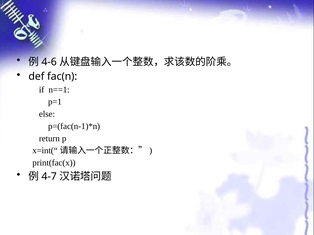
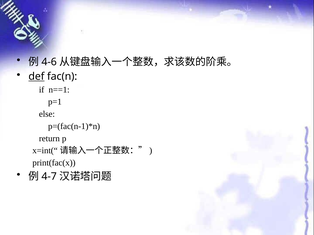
def underline: none -> present
